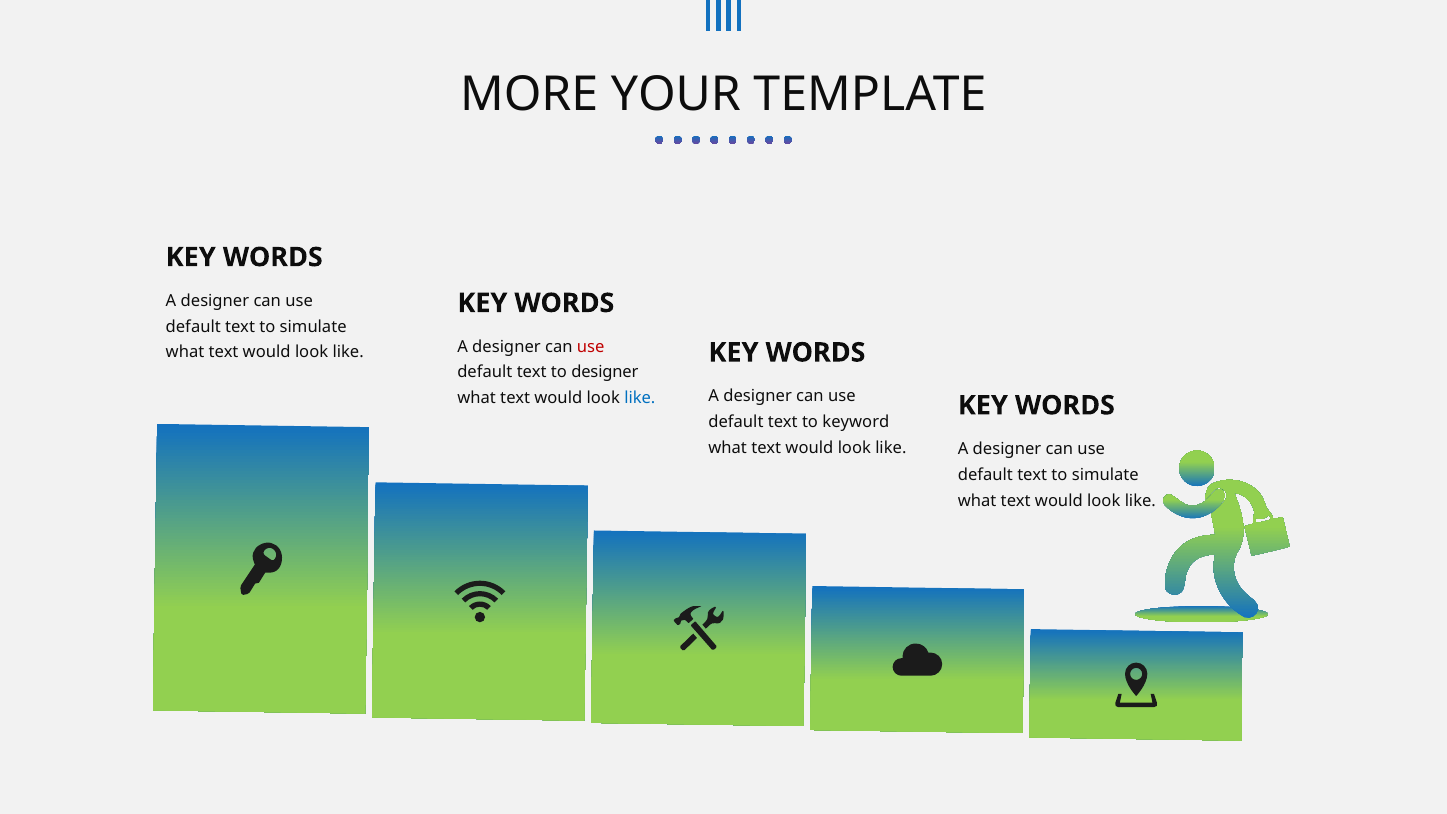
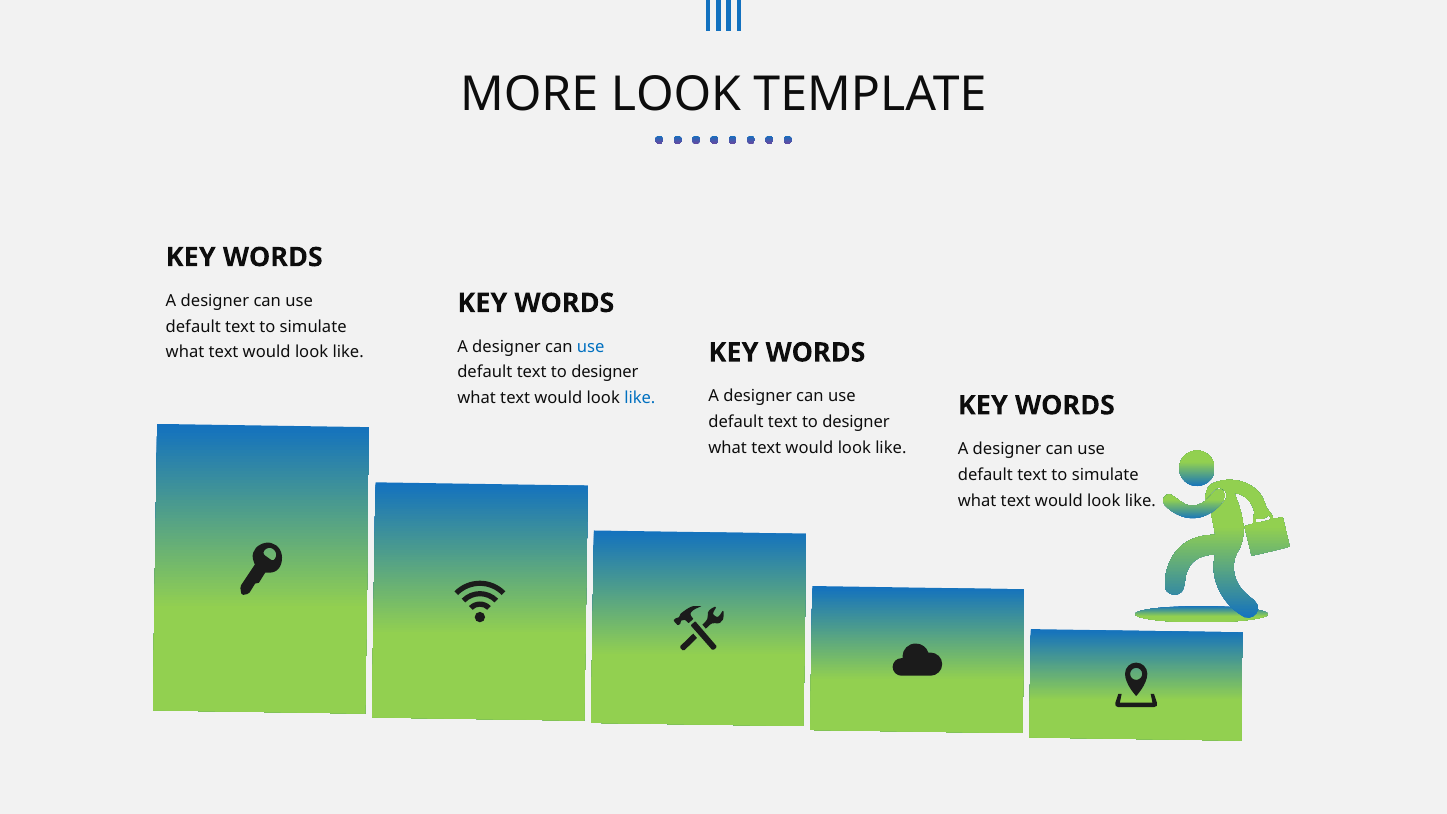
MORE YOUR: YOUR -> LOOK
use at (591, 347) colour: red -> blue
keyword at (856, 422): keyword -> designer
